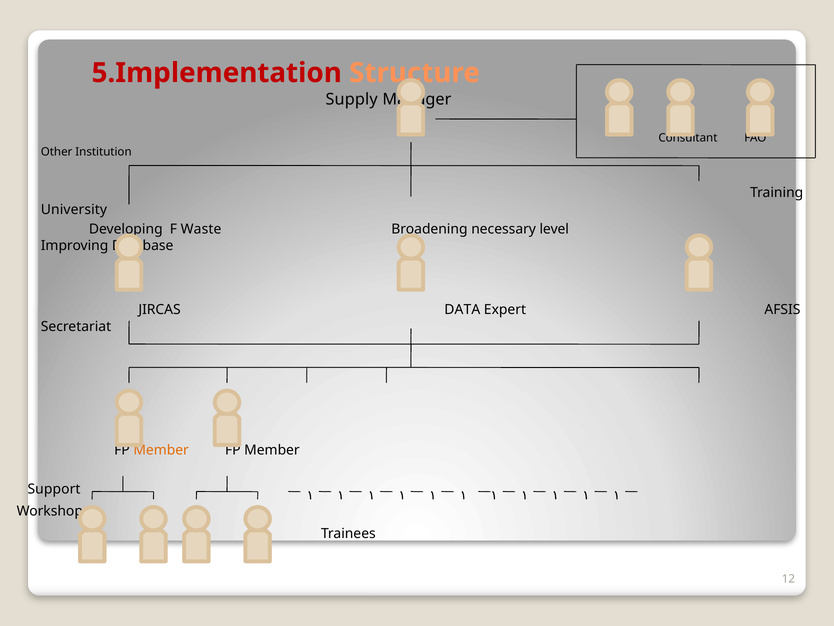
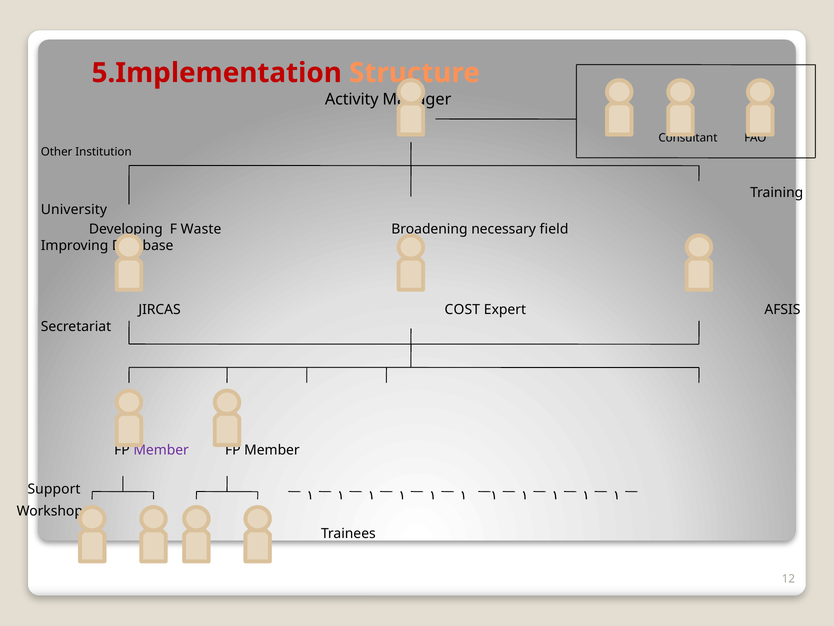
Supply: Supply -> Activity
level: level -> field
DATA: DATA -> COST
Member at (161, 450) colour: orange -> purple
